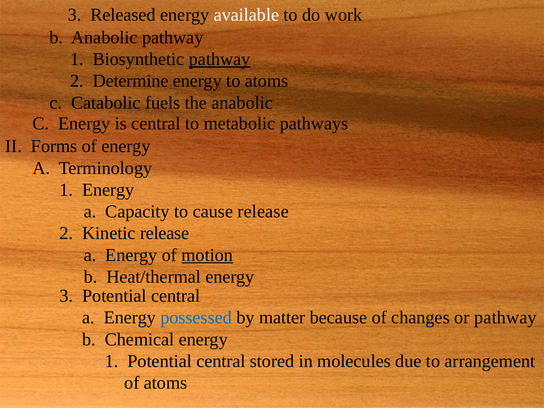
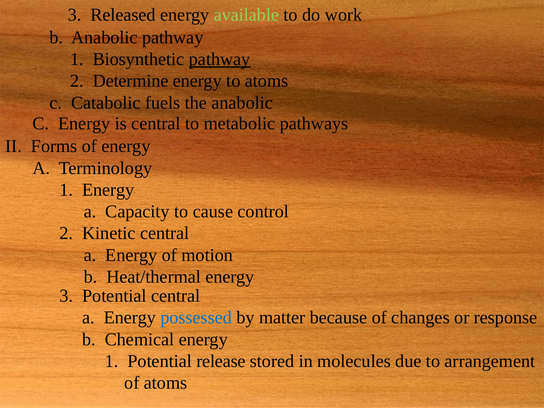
available colour: white -> light green
cause release: release -> control
Kinetic release: release -> central
motion underline: present -> none
or pathway: pathway -> response
1 Potential central: central -> release
